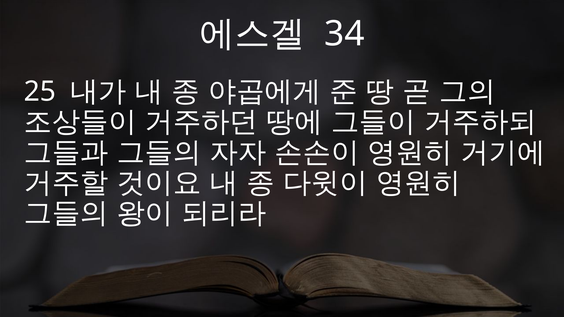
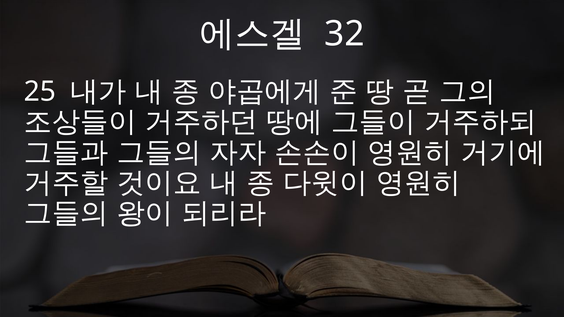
34: 34 -> 32
